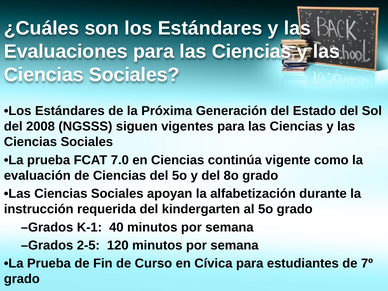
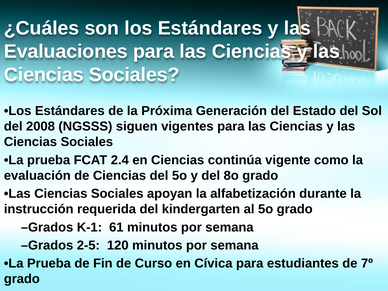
7.0: 7.0 -> 2.4
40: 40 -> 61
